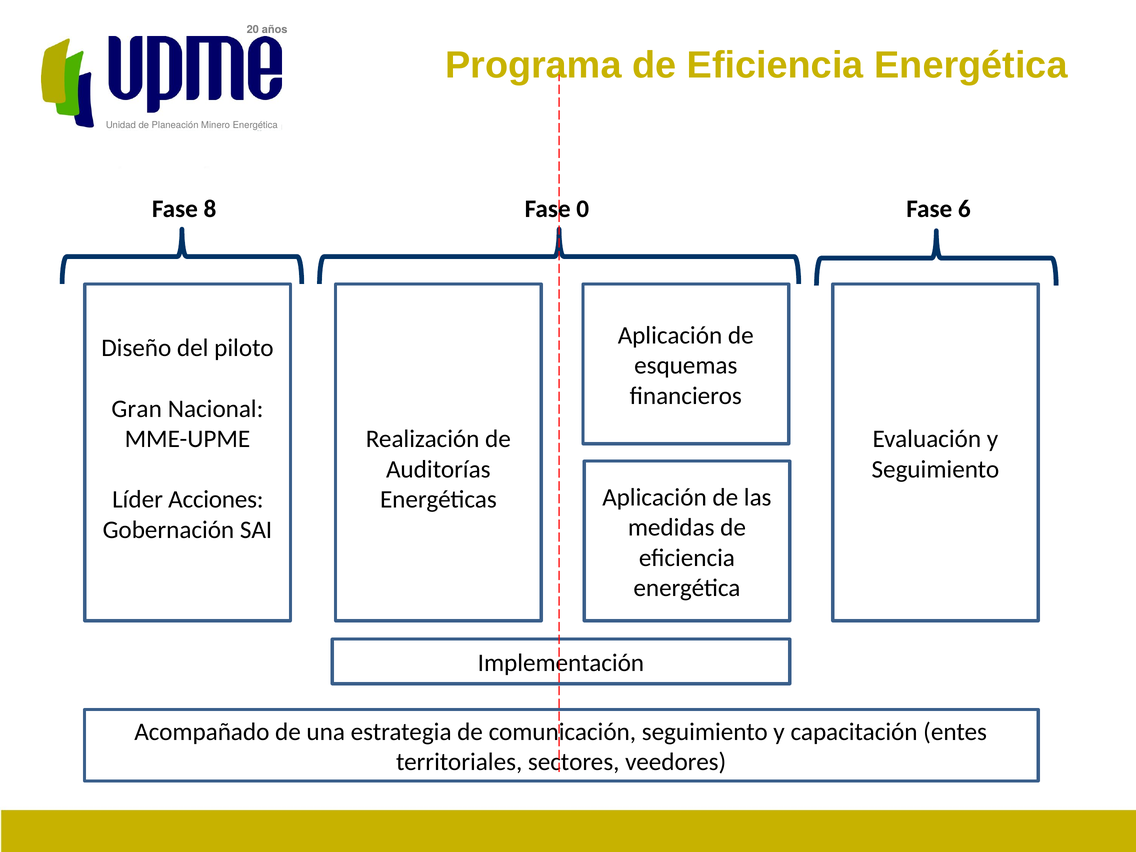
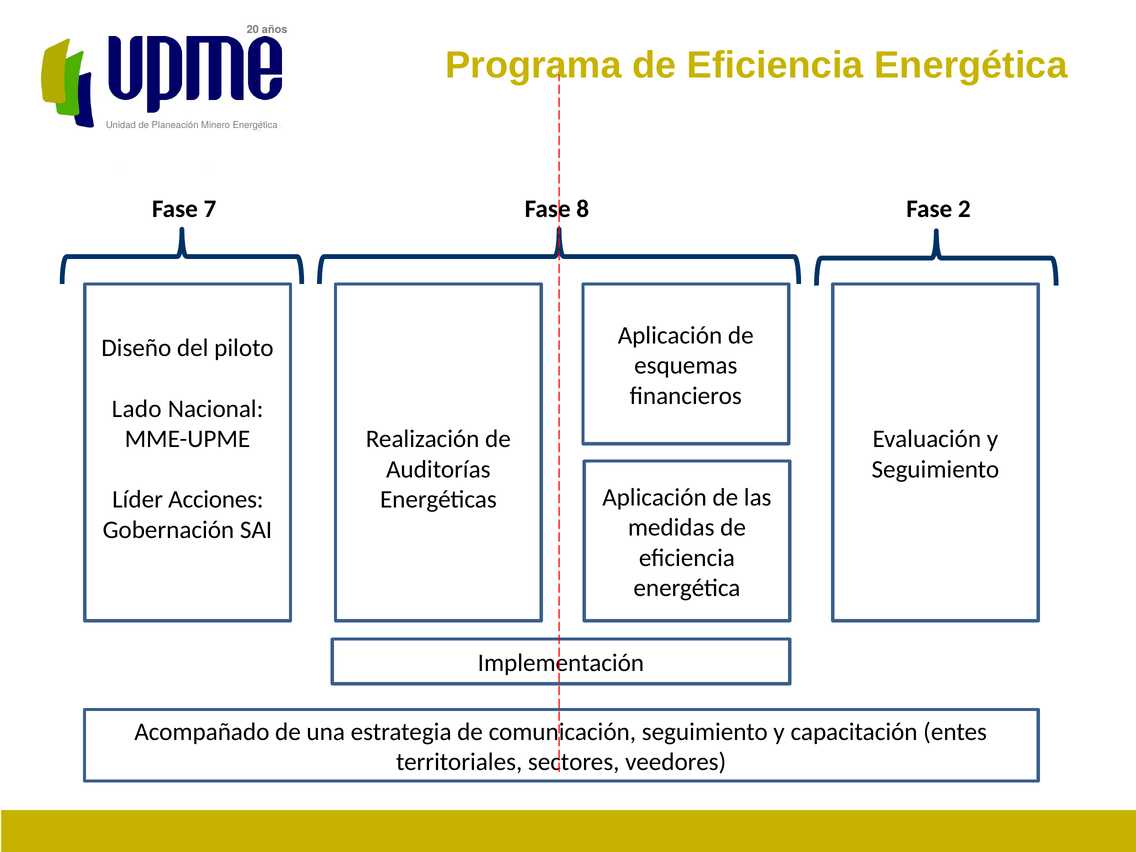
8: 8 -> 7
0: 0 -> 8
6: 6 -> 2
Gran: Gran -> Lado
